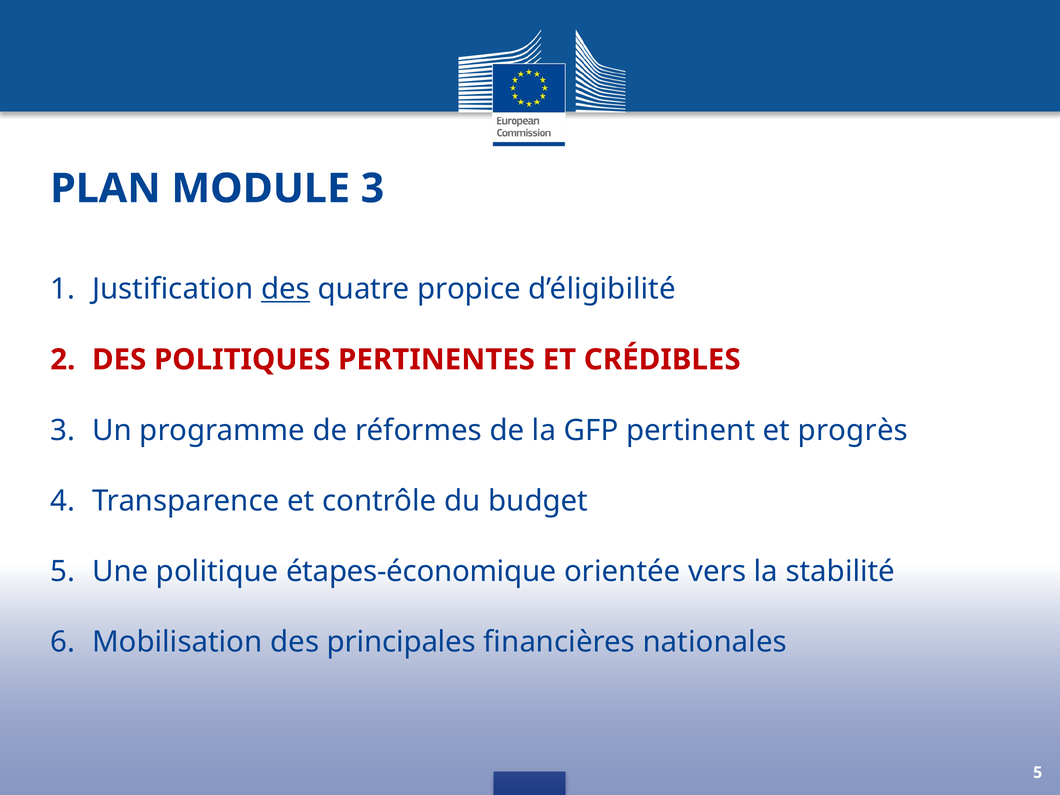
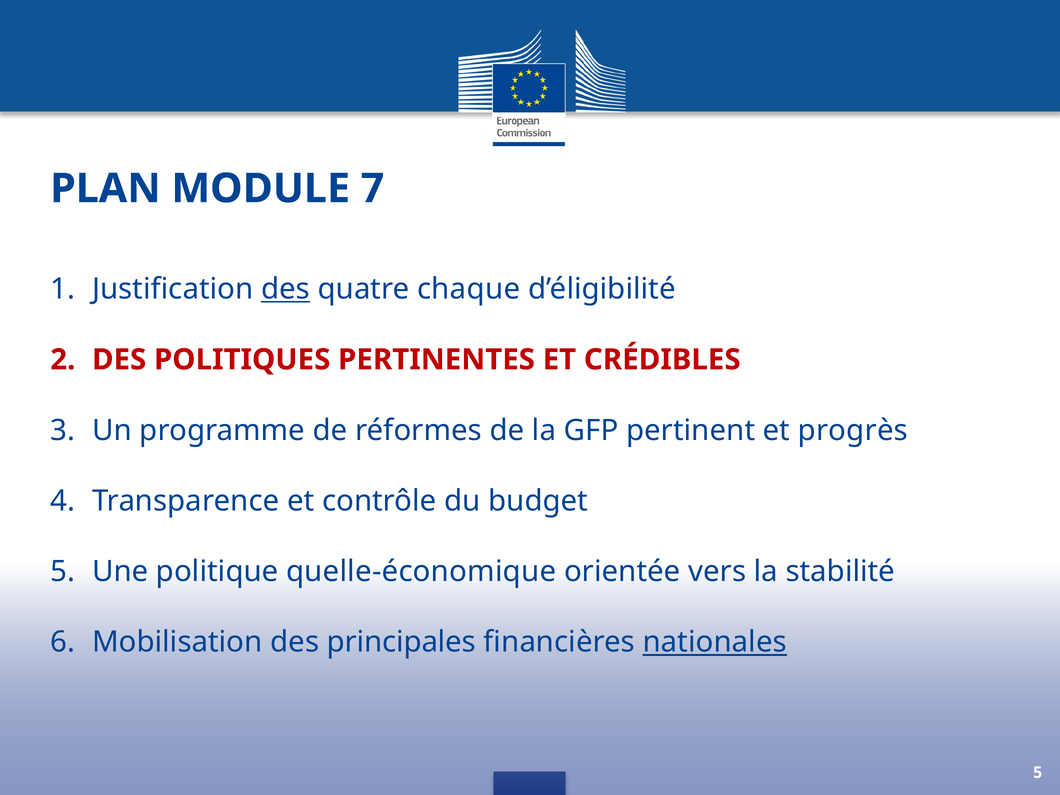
MODULE 3: 3 -> 7
propice: propice -> chaque
étapes-économique: étapes-économique -> quelle-économique
nationales underline: none -> present
